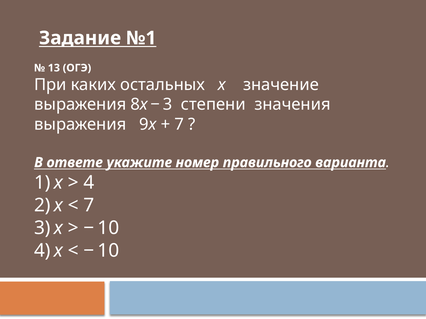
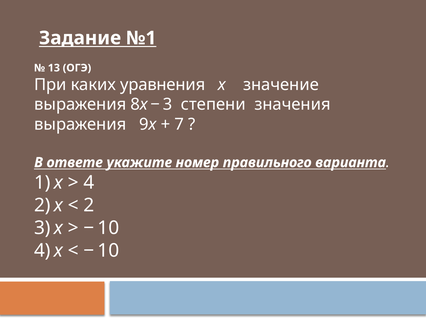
остальных: остальных -> уравнения
7 at (89, 206): 7 -> 2
